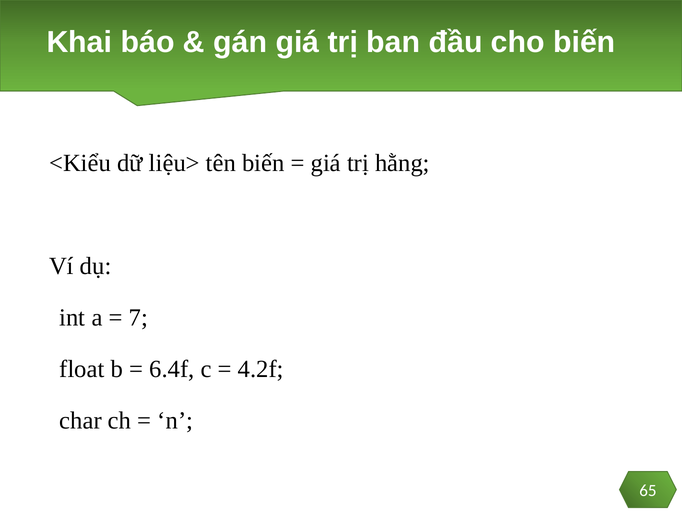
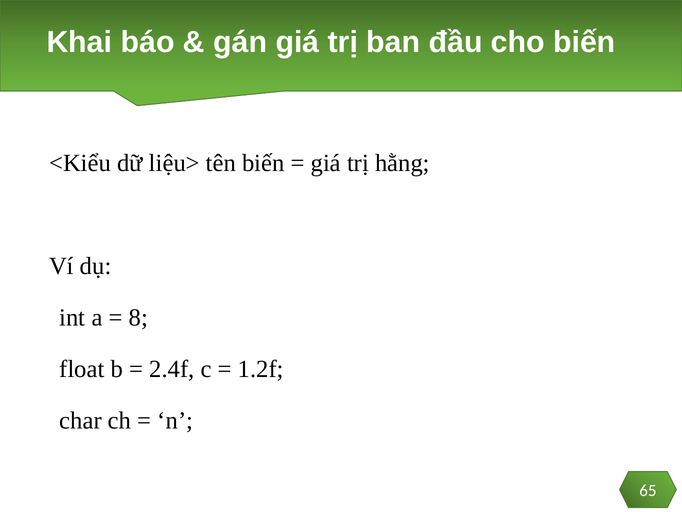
7: 7 -> 8
6.4f: 6.4f -> 2.4f
4.2f: 4.2f -> 1.2f
